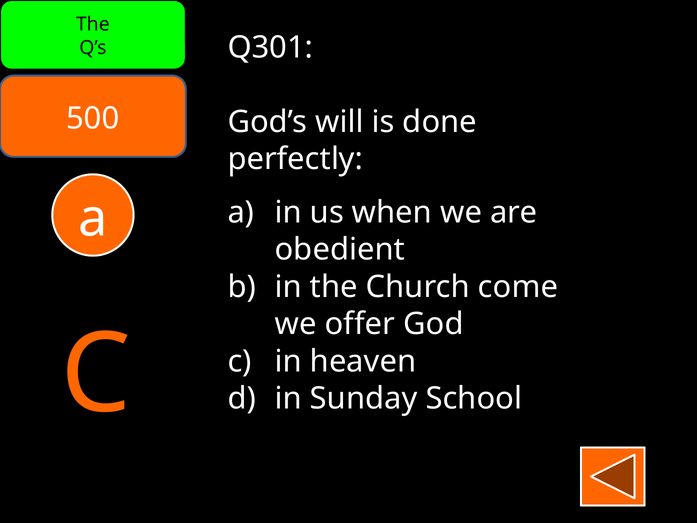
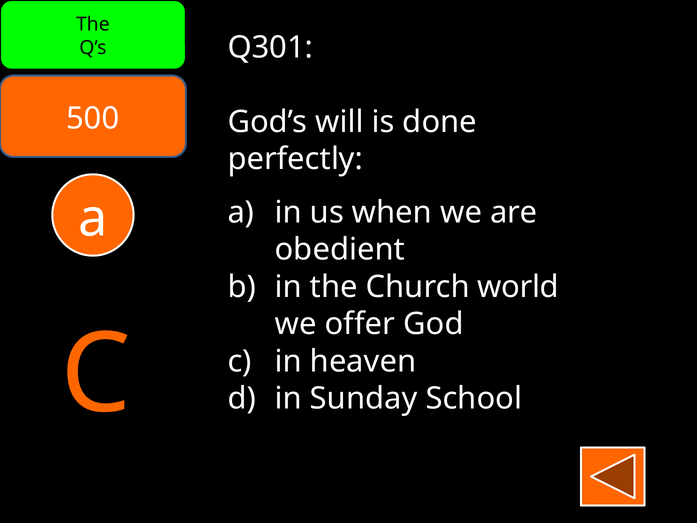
come: come -> world
